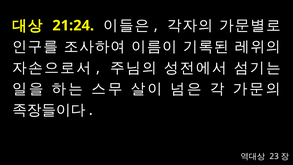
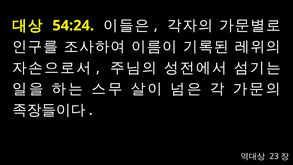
21:24: 21:24 -> 54:24
